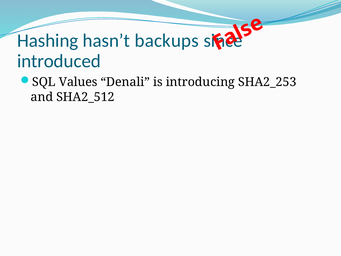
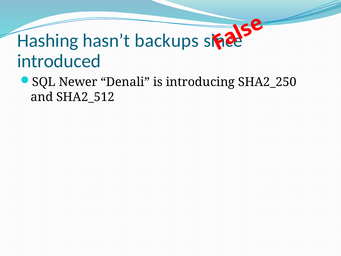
Values: Values -> Newer
SHA2_253: SHA2_253 -> SHA2_250
